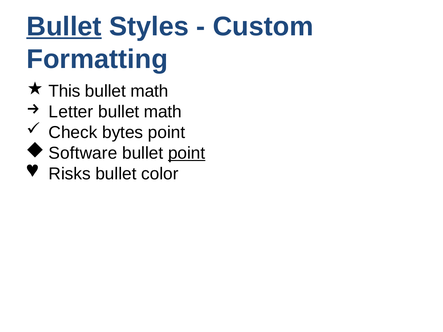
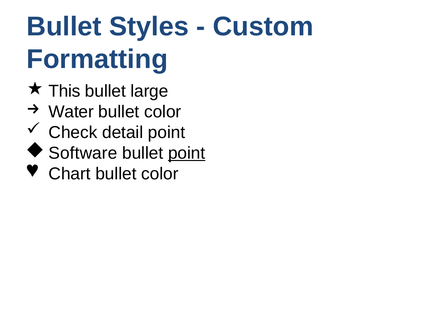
Bullet at (64, 27) underline: present -> none
math at (149, 91): math -> large
Letter: Letter -> Water
math at (163, 112): math -> color
bytes: bytes -> detail
Risks: Risks -> Chart
